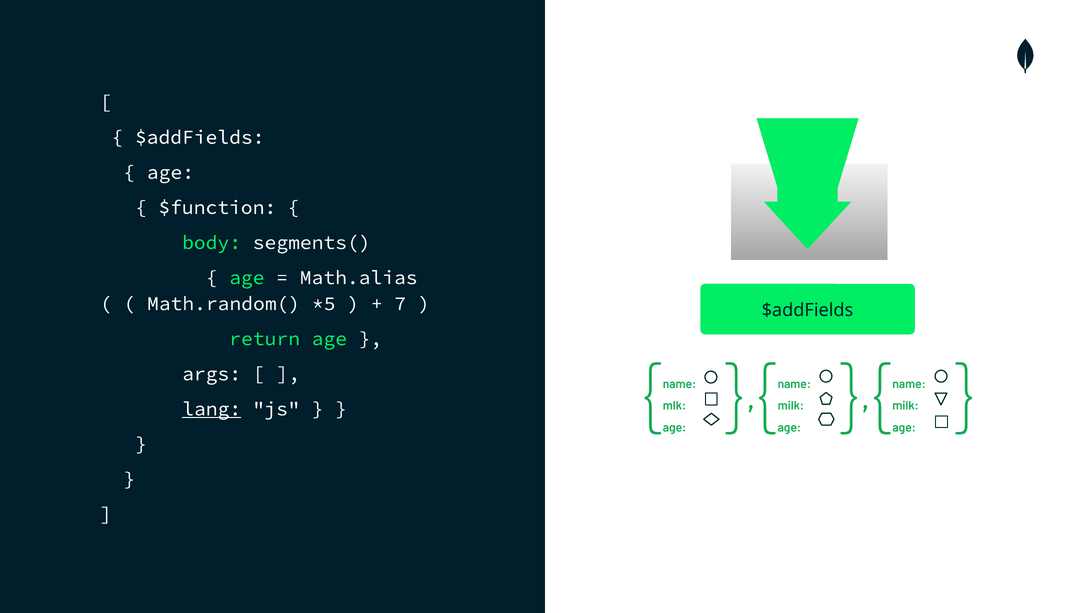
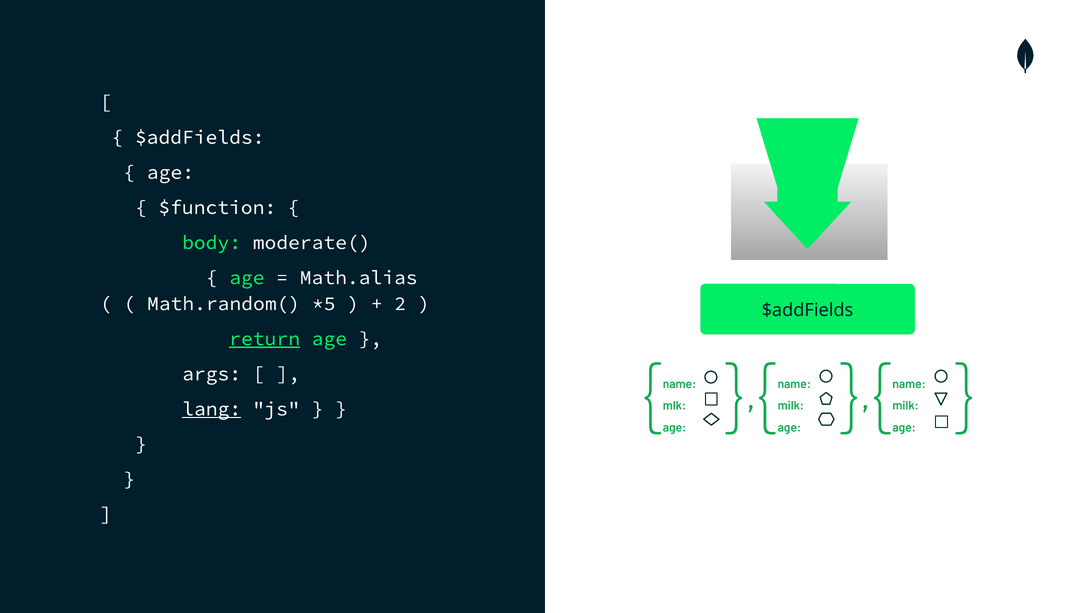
segments(: segments( -> moderate(
7: 7 -> 2
return underline: none -> present
